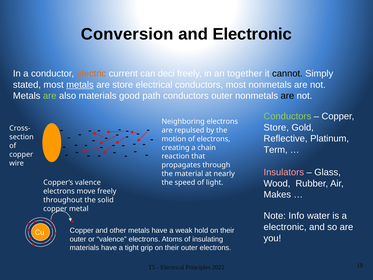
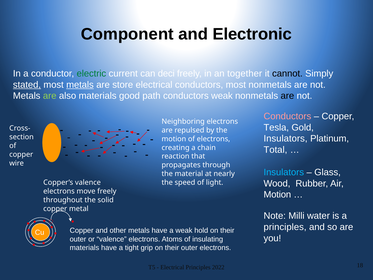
Conversion: Conversion -> Component
electric colour: orange -> green
stated underline: none -> present
conductors outer: outer -> weak
Conductors at (287, 116) colour: light green -> pink
Store at (276, 127): Store -> Tesla
Reflective at (286, 139): Reflective -> Insulators
Term: Term -> Total
Insulators at (284, 172) colour: pink -> light blue
Makes at (277, 194): Makes -> Motion
Info: Info -> Milli
electronic at (285, 227): electronic -> principles
